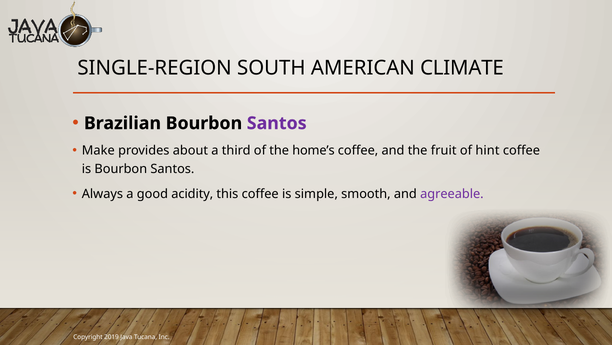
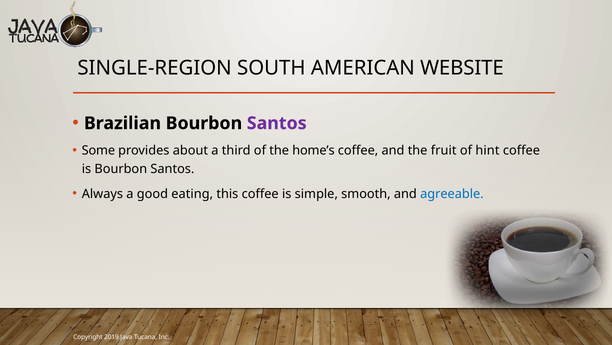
CLIMATE: CLIMATE -> WEBSITE
Make: Make -> Some
acidity: acidity -> eating
agreeable colour: purple -> blue
